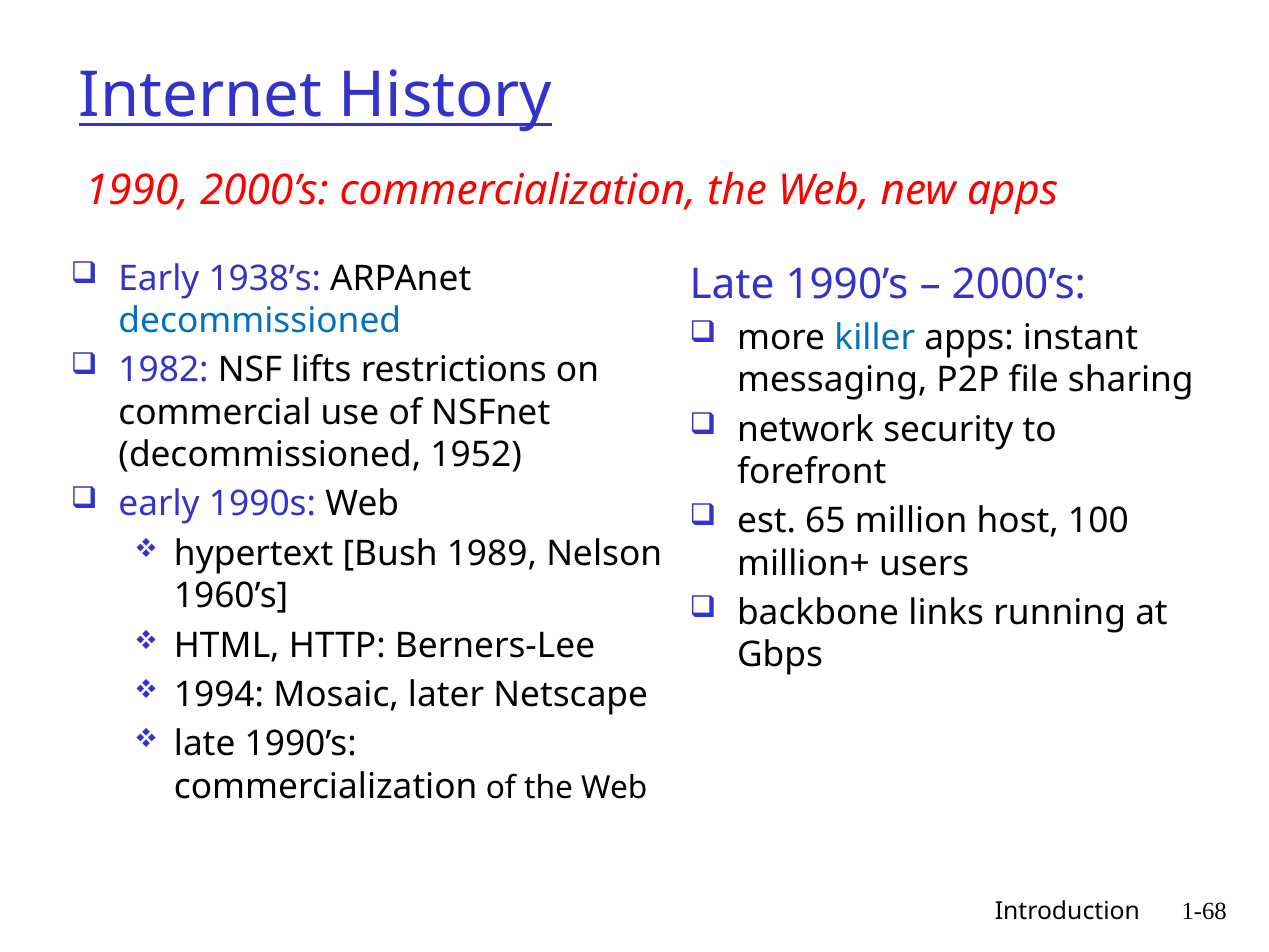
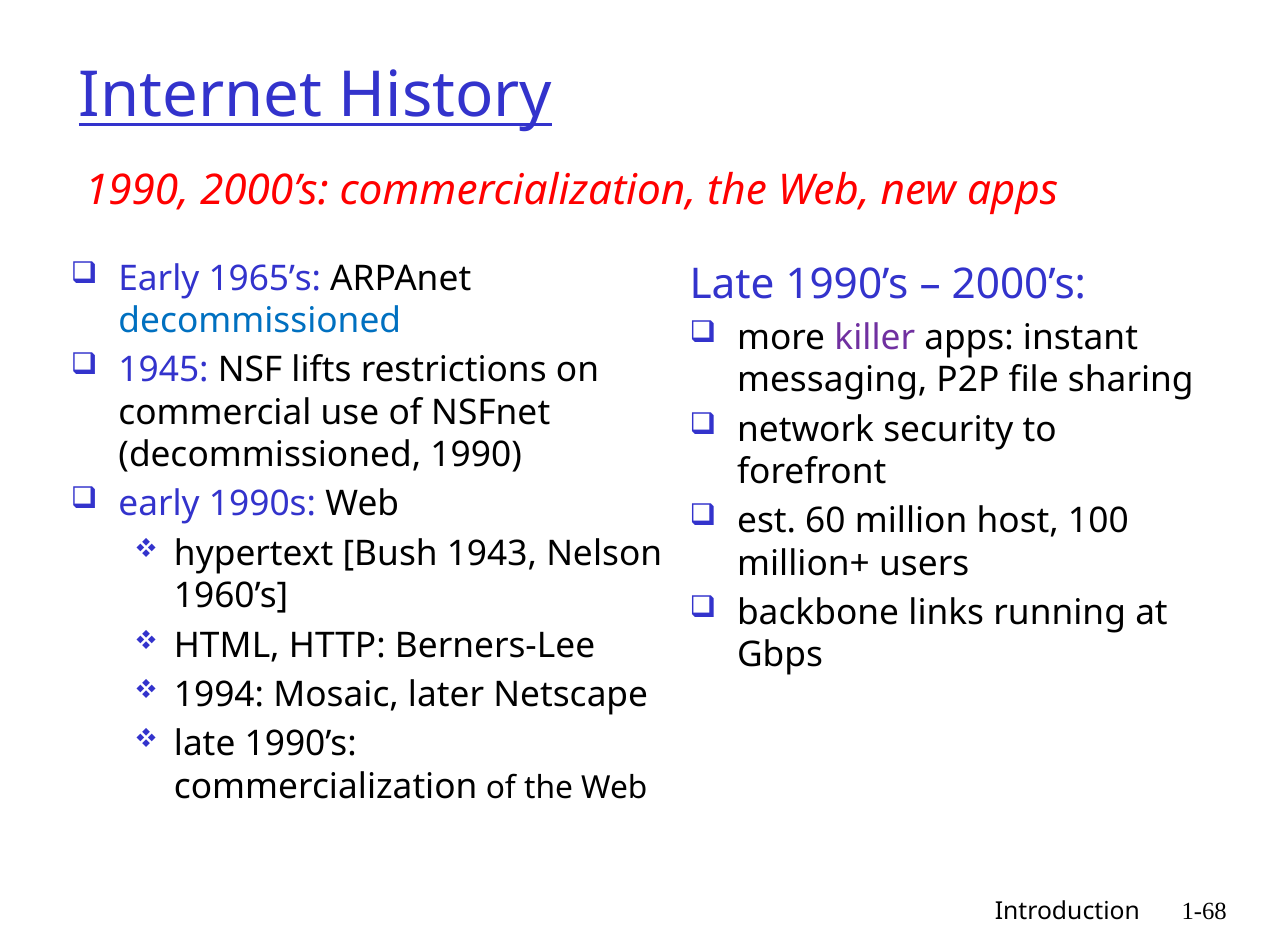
1938’s: 1938’s -> 1965’s
killer colour: blue -> purple
1982: 1982 -> 1945
decommissioned 1952: 1952 -> 1990
65: 65 -> 60
1989: 1989 -> 1943
